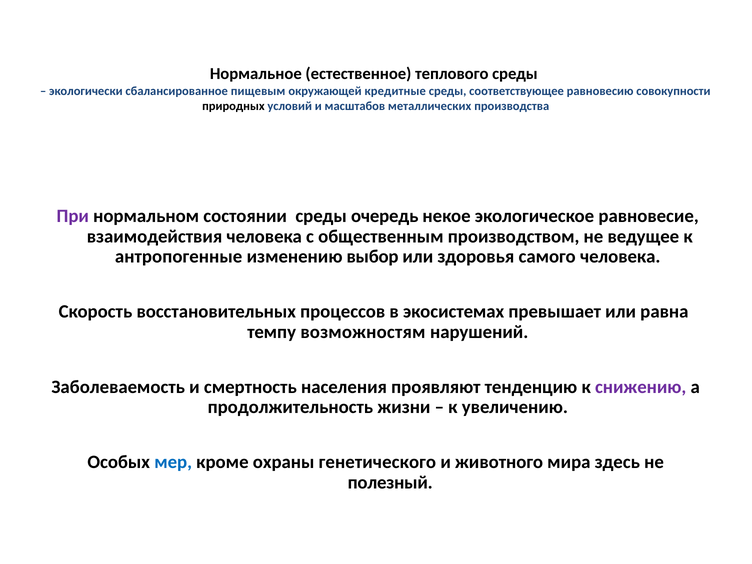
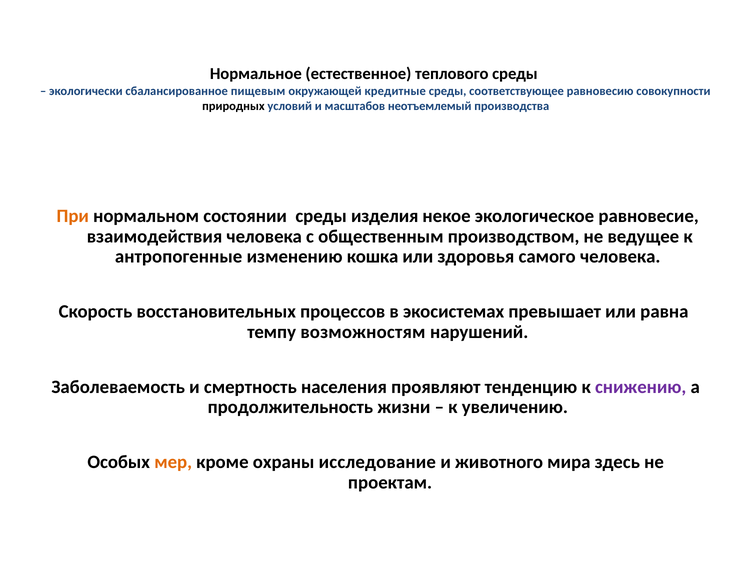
металлических: металлических -> неотъемлемый
При colour: purple -> orange
очередь: очередь -> изделия
выбор: выбор -> кошка
мер colour: blue -> orange
генетического: генетического -> исследование
полезный: полезный -> проектам
